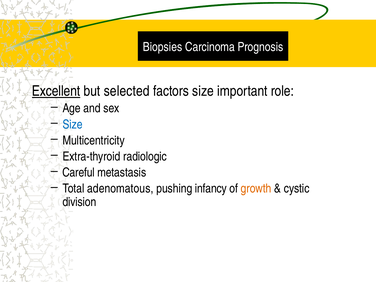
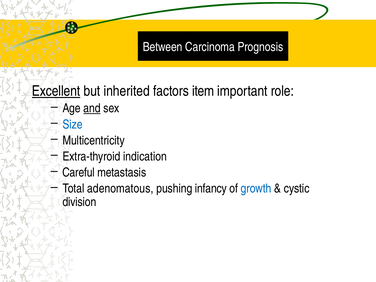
Biopsies: Biopsies -> Between
selected: selected -> inherited
factors size: size -> item
and underline: none -> present
radiologic: radiologic -> indication
growth colour: orange -> blue
